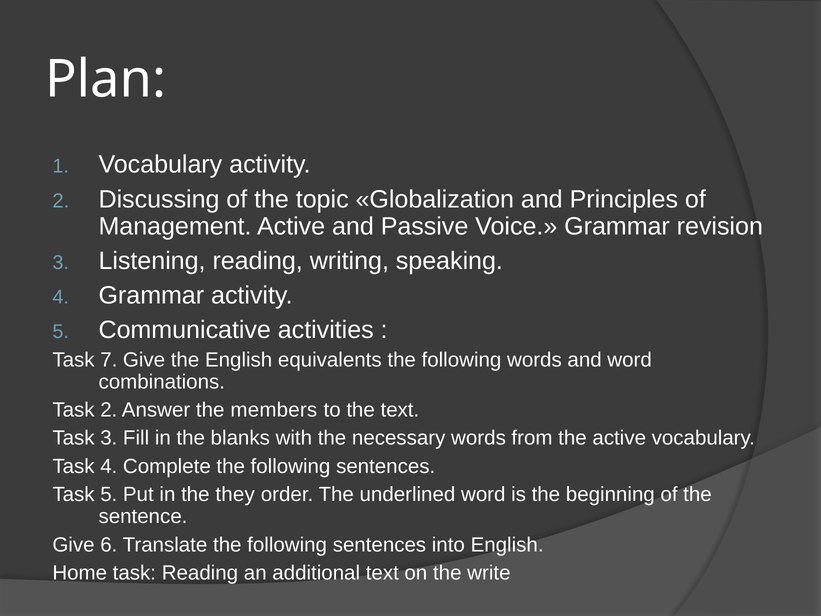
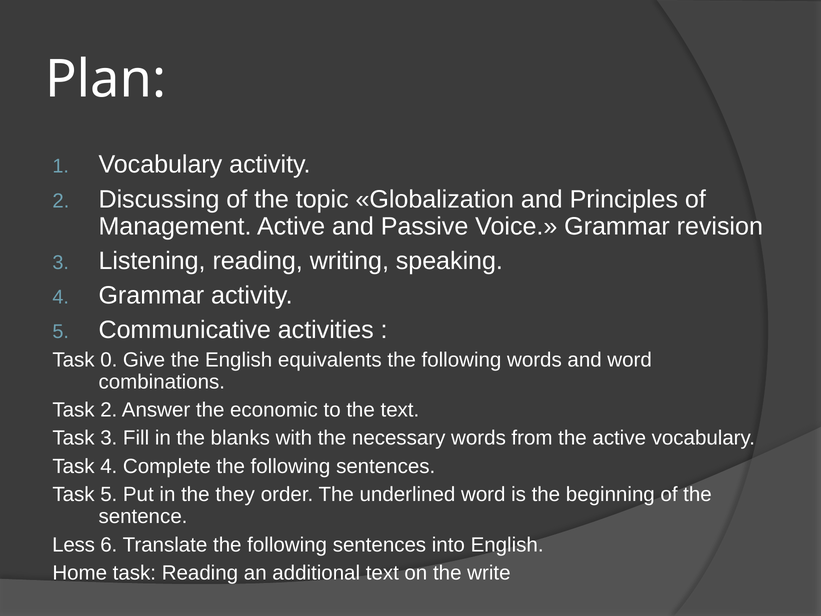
7: 7 -> 0
members: members -> economic
Give at (73, 545): Give -> Less
